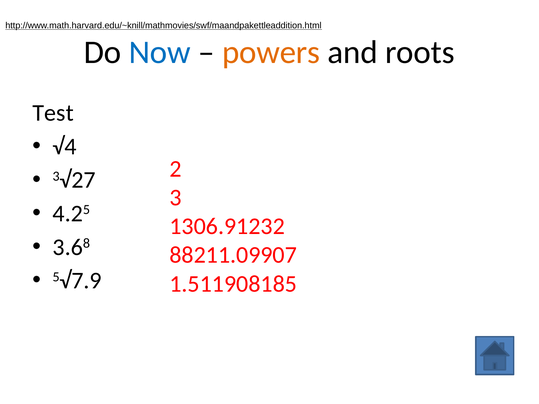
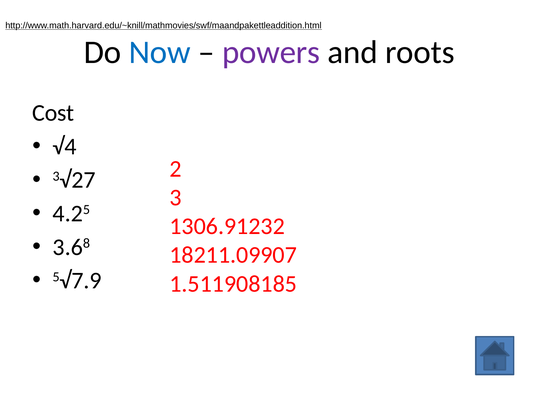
powers colour: orange -> purple
Test: Test -> Cost
88211.09907: 88211.09907 -> 18211.09907
